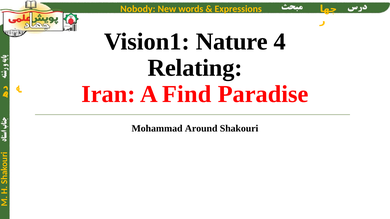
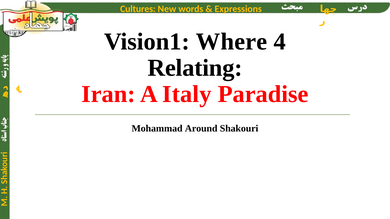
Nobody: Nobody -> Cultures
Nature: Nature -> Where
Find: Find -> Italy
